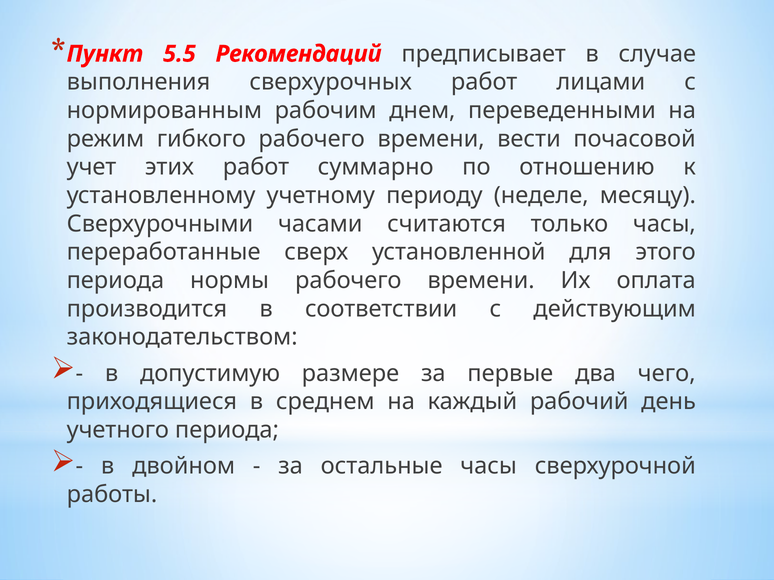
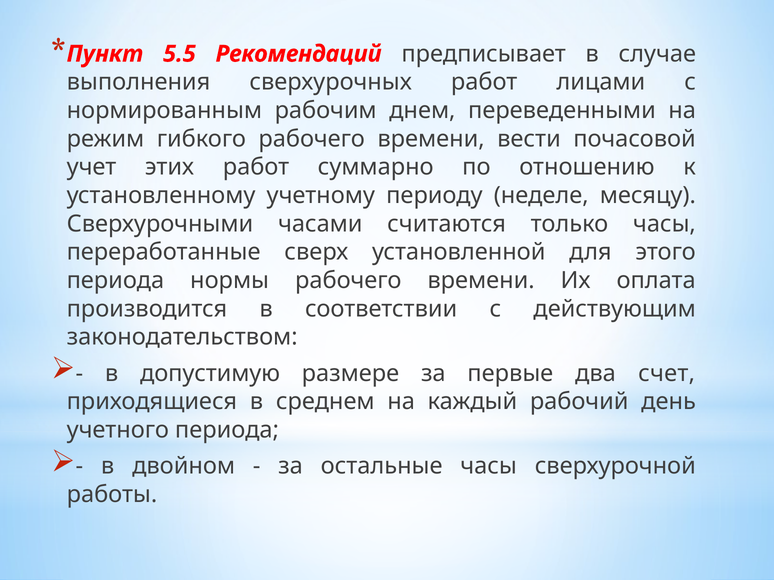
чего: чего -> счет
